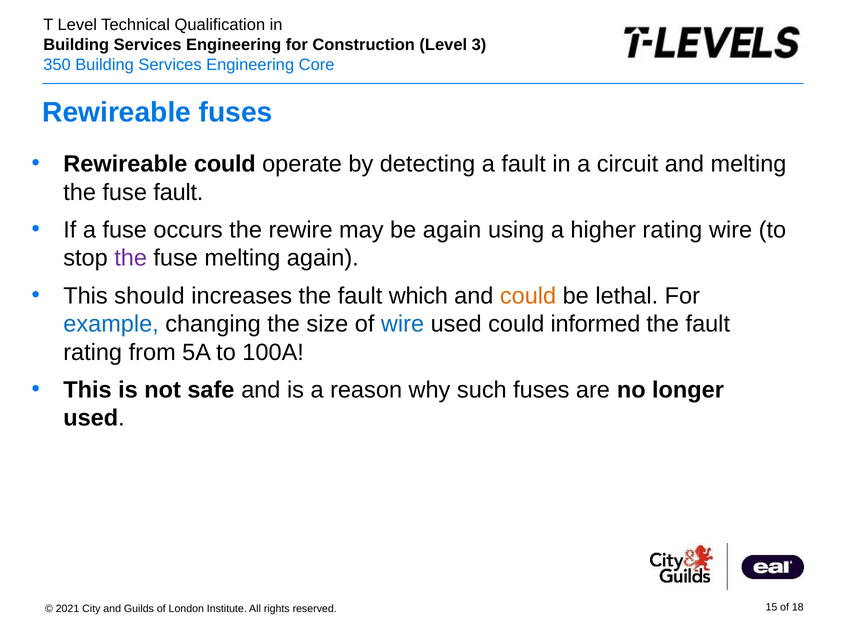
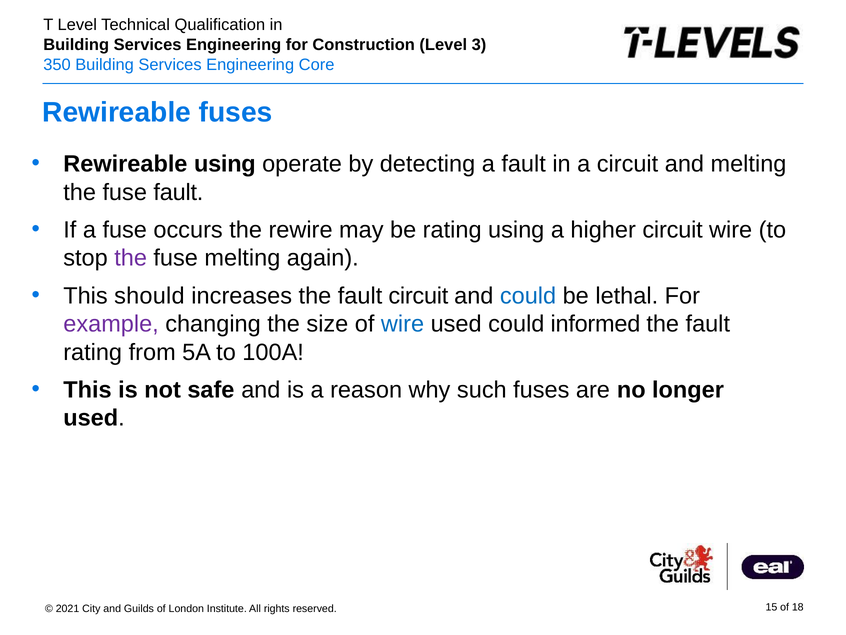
Rewireable could: could -> using
be again: again -> rating
higher rating: rating -> circuit
fault which: which -> circuit
could at (528, 296) colour: orange -> blue
example colour: blue -> purple
